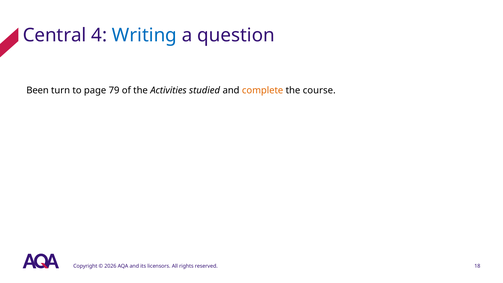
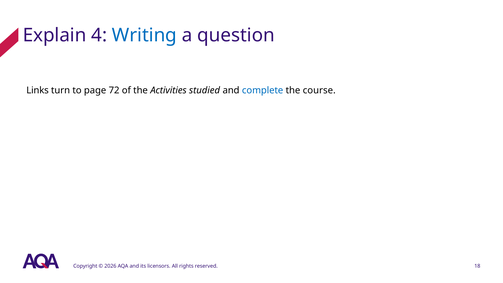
Central: Central -> Explain
Been: Been -> Links
79: 79 -> 72
complete colour: orange -> blue
